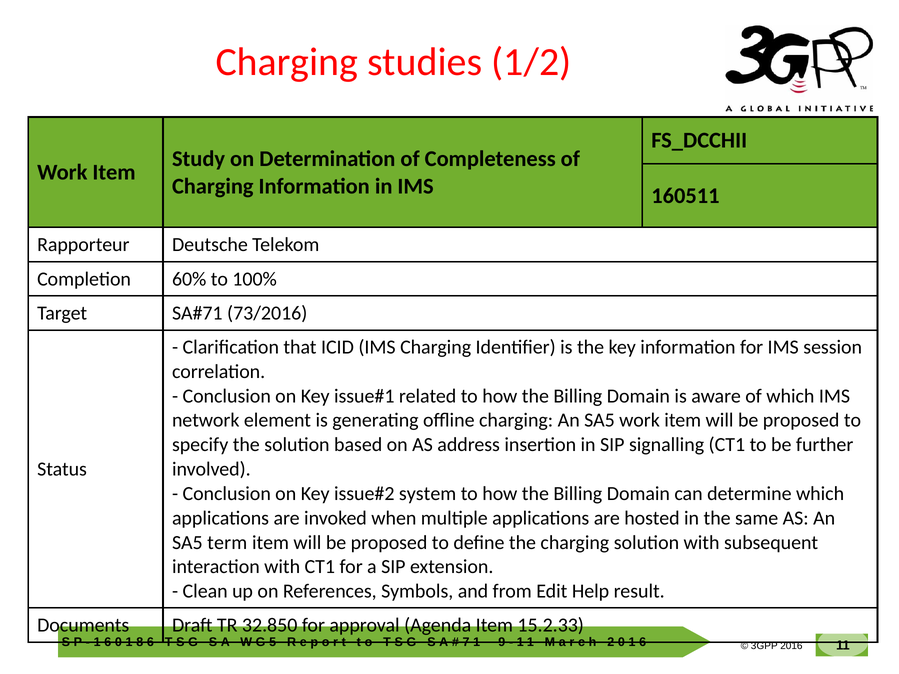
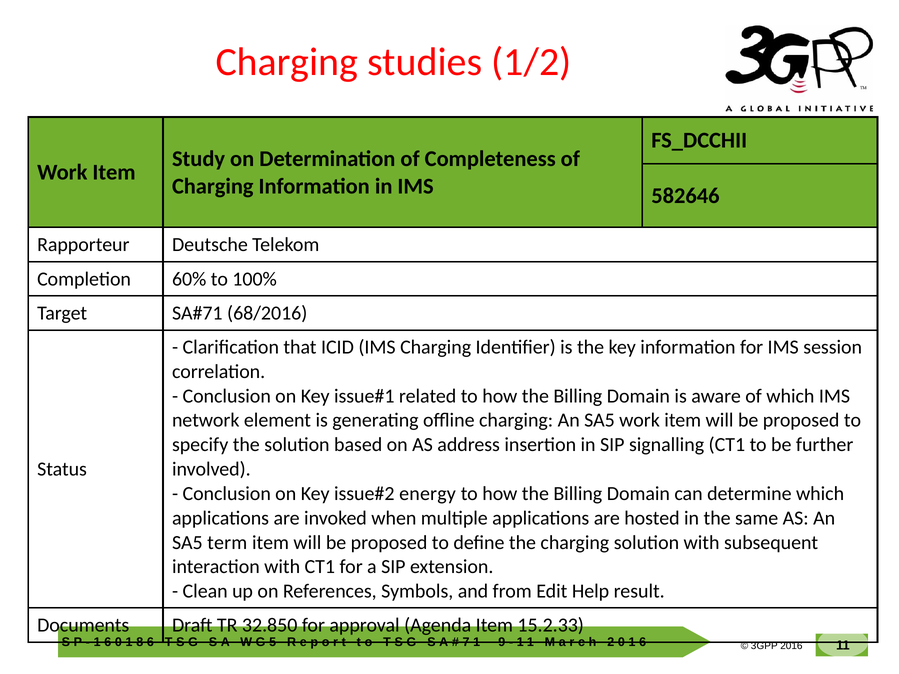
160511: 160511 -> 582646
73/2016: 73/2016 -> 68/2016
system: system -> energy
